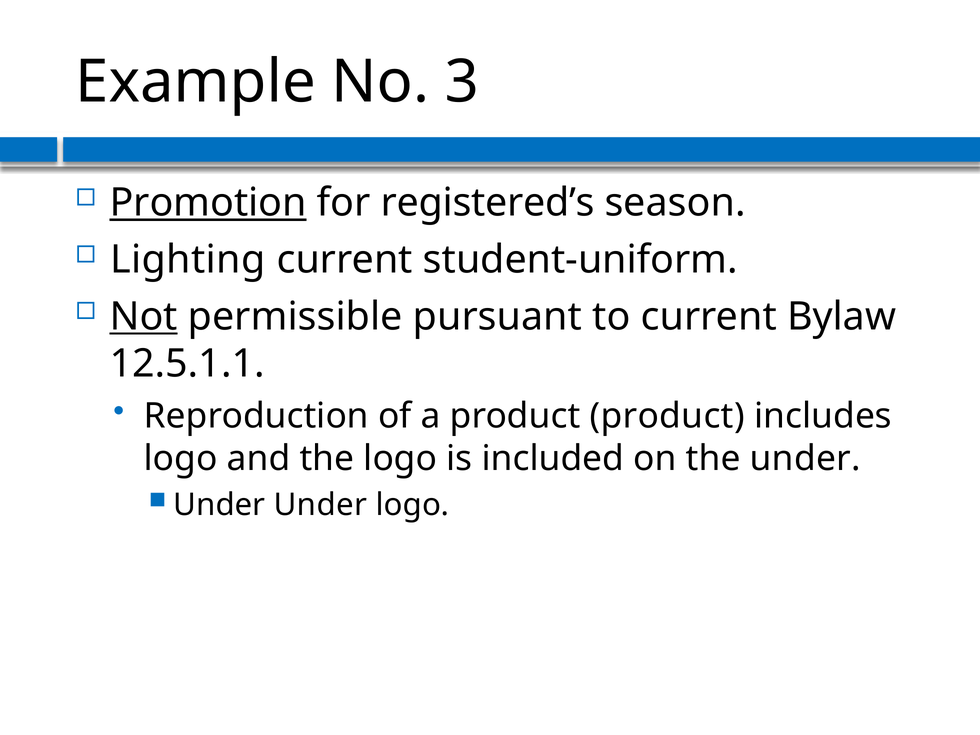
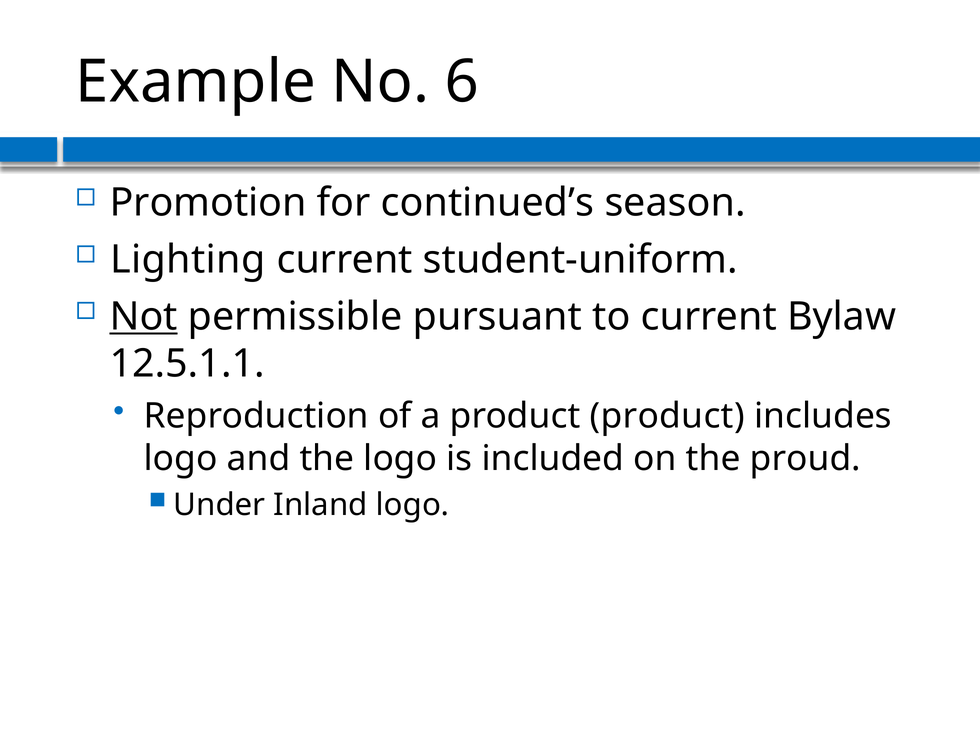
3: 3 -> 6
Promotion underline: present -> none
registered’s: registered’s -> continued’s
the under: under -> proud
Under Under: Under -> Inland
